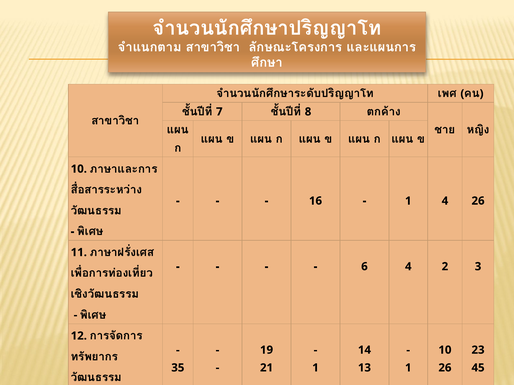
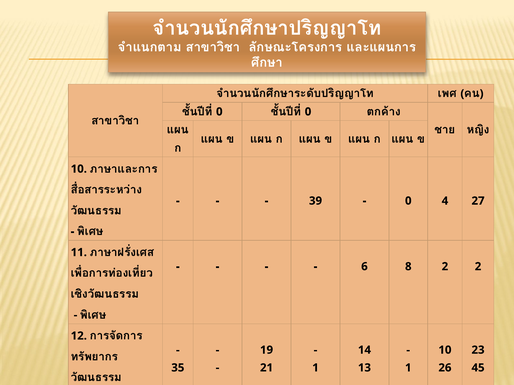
7 at (219, 112): 7 -> 0
8 at (308, 112): 8 -> 0
16: 16 -> 39
1 at (408, 201): 1 -> 0
4 26: 26 -> 27
6 4: 4 -> 8
2 3: 3 -> 2
